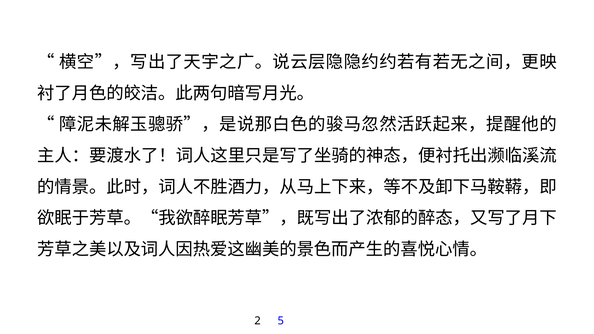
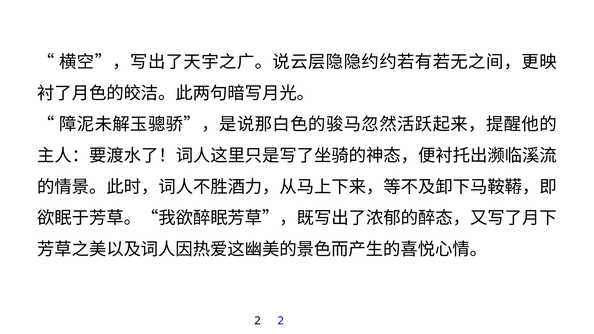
2 5: 5 -> 2
